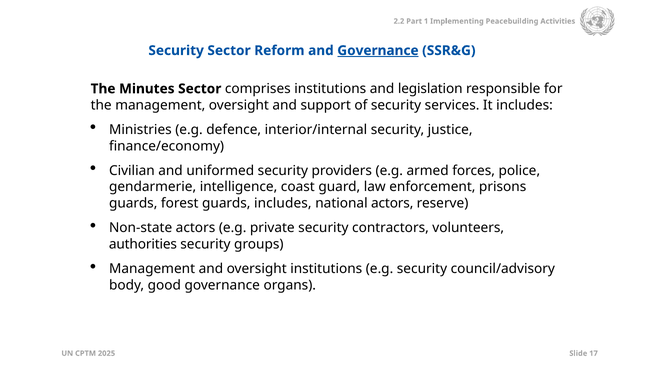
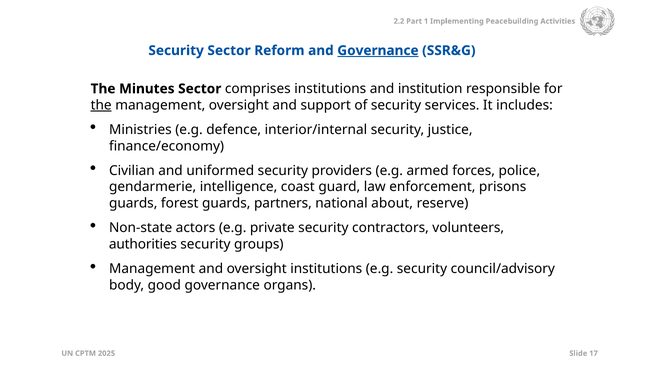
legislation: legislation -> institution
the at (101, 105) underline: none -> present
guards includes: includes -> partners
national actors: actors -> about
